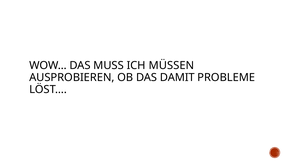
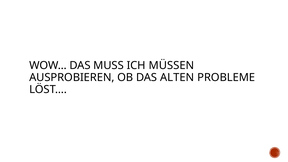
DAMIT: DAMIT -> ALTEN
